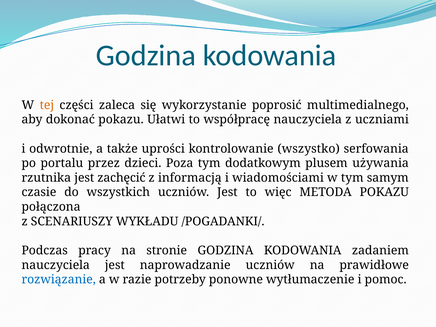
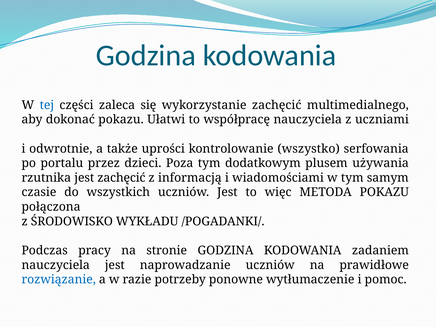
tej colour: orange -> blue
wykorzystanie poprosić: poprosić -> zachęcić
SCENARIUSZY: SCENARIUSZY -> ŚRODOWISKO
